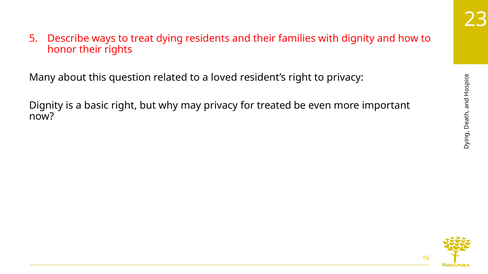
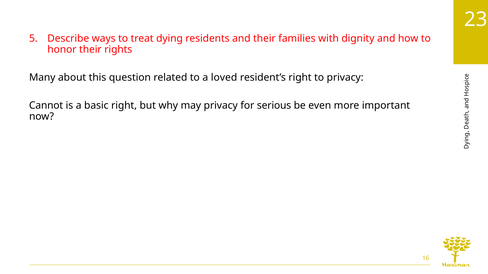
Dignity at (46, 106): Dignity -> Cannot
treated: treated -> serious
